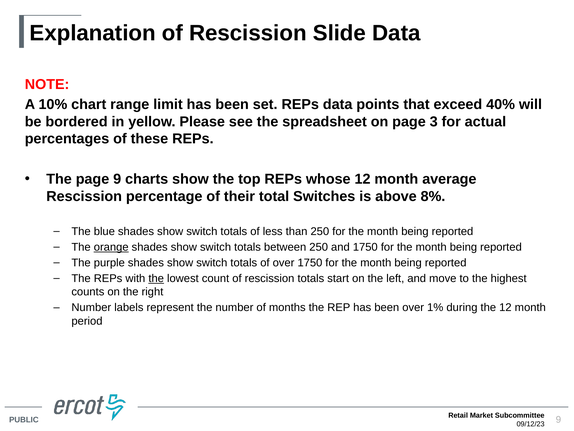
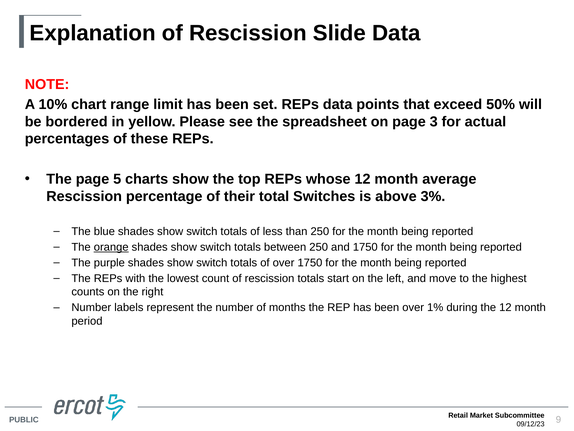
40%: 40% -> 50%
page 9: 9 -> 5
8%: 8% -> 3%
the at (156, 278) underline: present -> none
